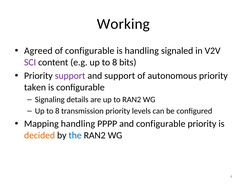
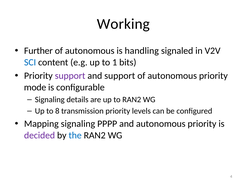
Agreed: Agreed -> Further
configurable at (90, 51): configurable -> autonomous
SCI colour: purple -> blue
e.g up to 8: 8 -> 1
taken: taken -> mode
Mapping handling: handling -> signaling
and configurable: configurable -> autonomous
decided colour: orange -> purple
